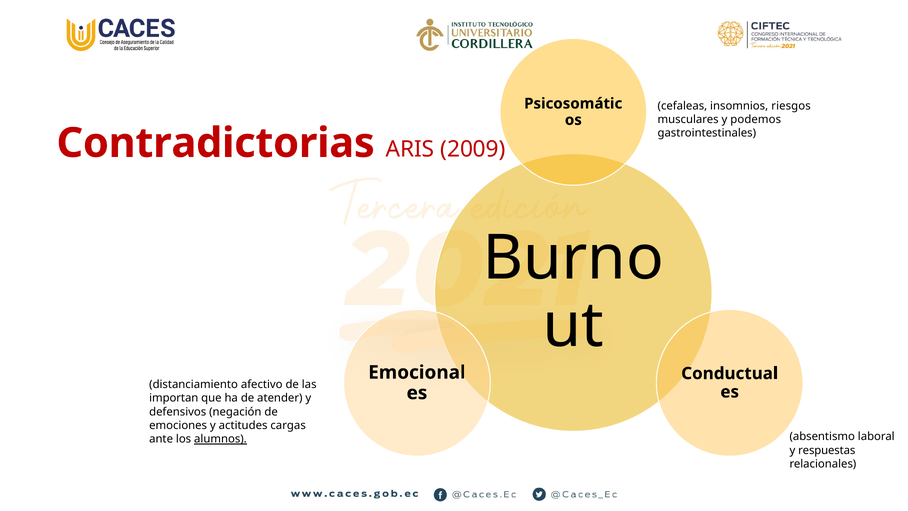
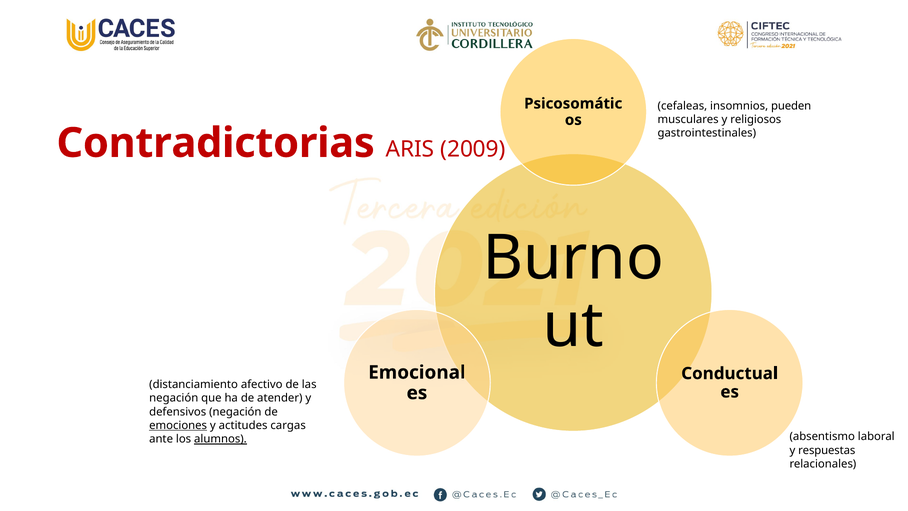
riesgos: riesgos -> pueden
podemos: podemos -> religiosos
importan at (174, 398): importan -> negación
emociones underline: none -> present
